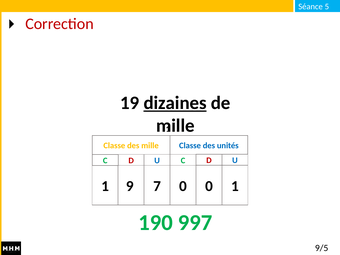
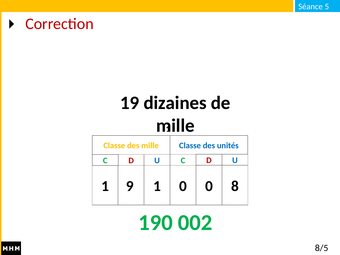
dizaines underline: present -> none
9 7: 7 -> 1
0 1: 1 -> 8
997: 997 -> 002
9/5: 9/5 -> 8/5
